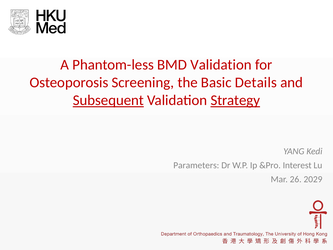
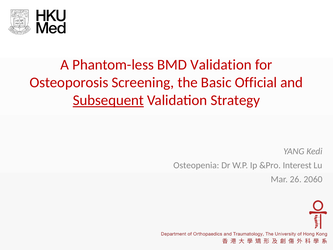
Details: Details -> Official
Strategy underline: present -> none
Parameters: Parameters -> Osteopenia
2029: 2029 -> 2060
